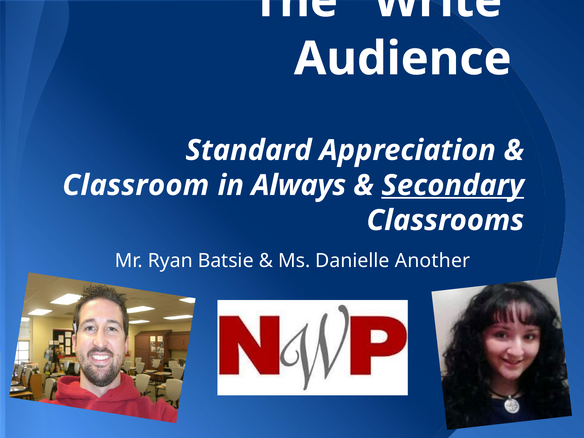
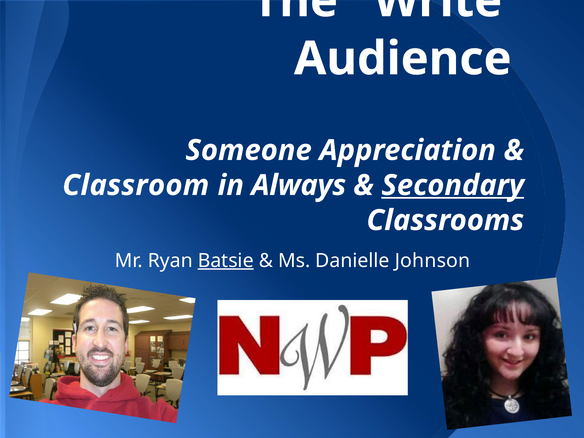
Standard: Standard -> Someone
Batsie underline: none -> present
Another: Another -> Johnson
